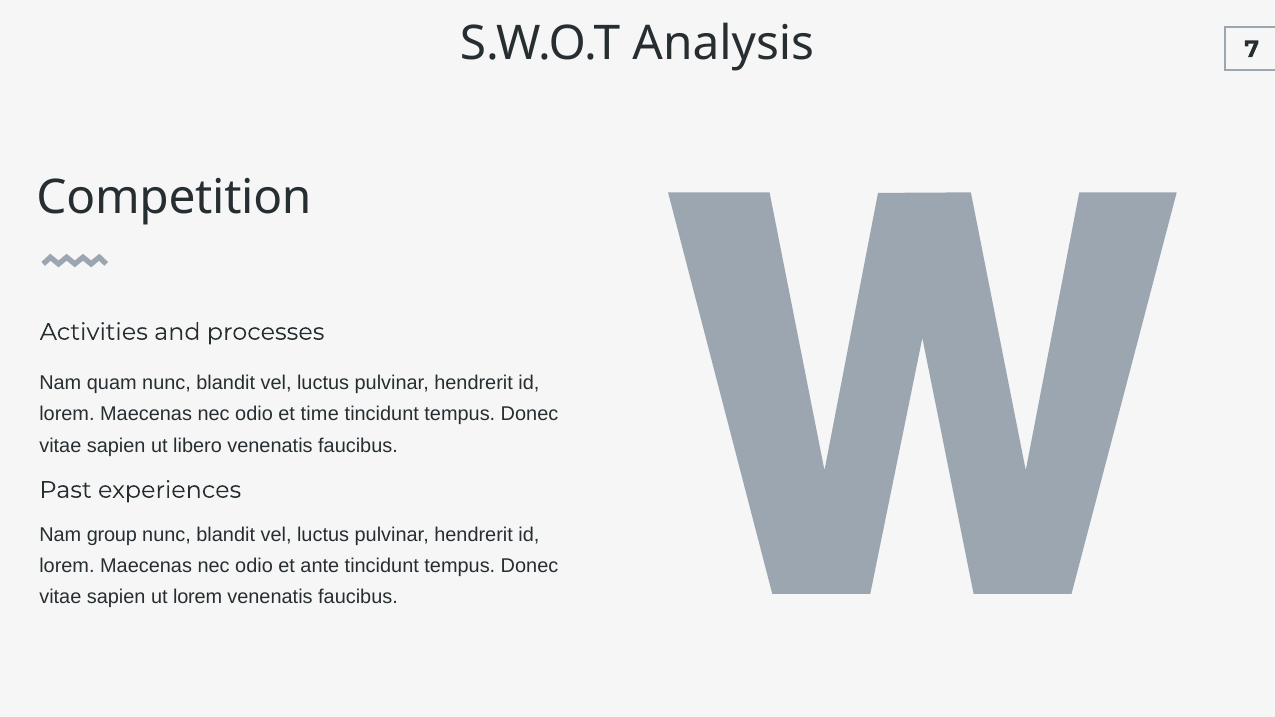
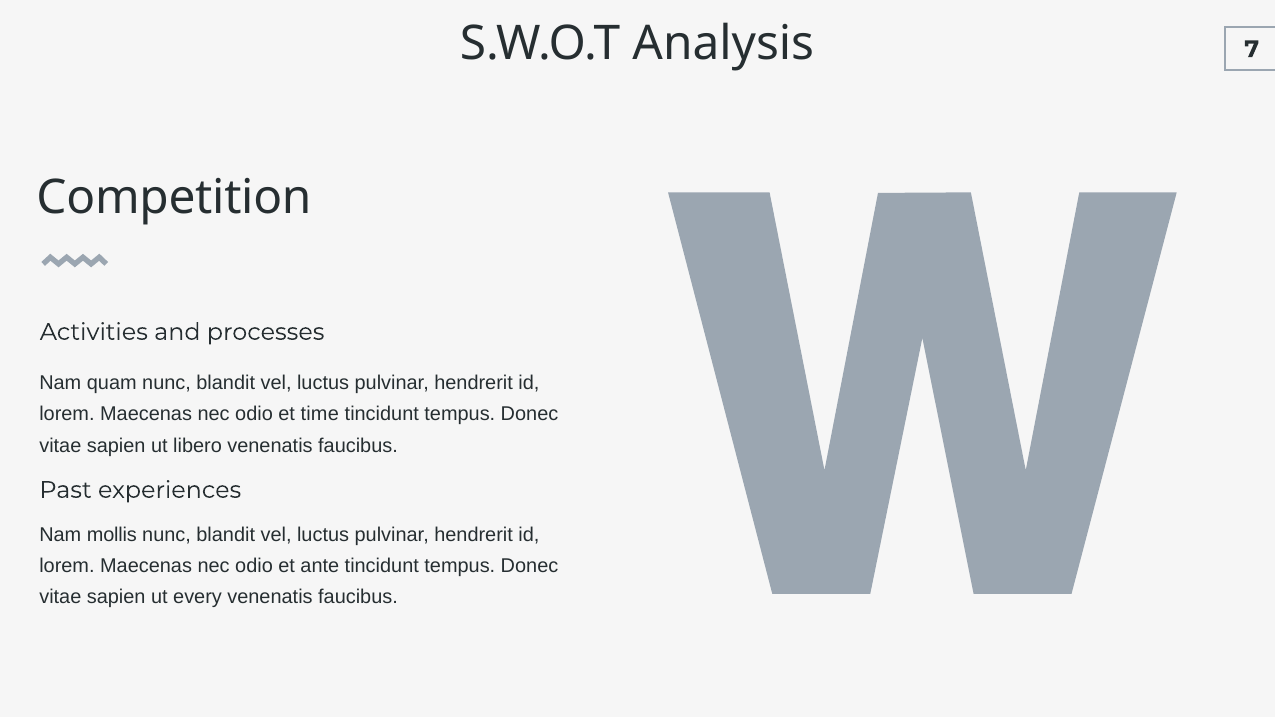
group: group -> mollis
ut lorem: lorem -> every
